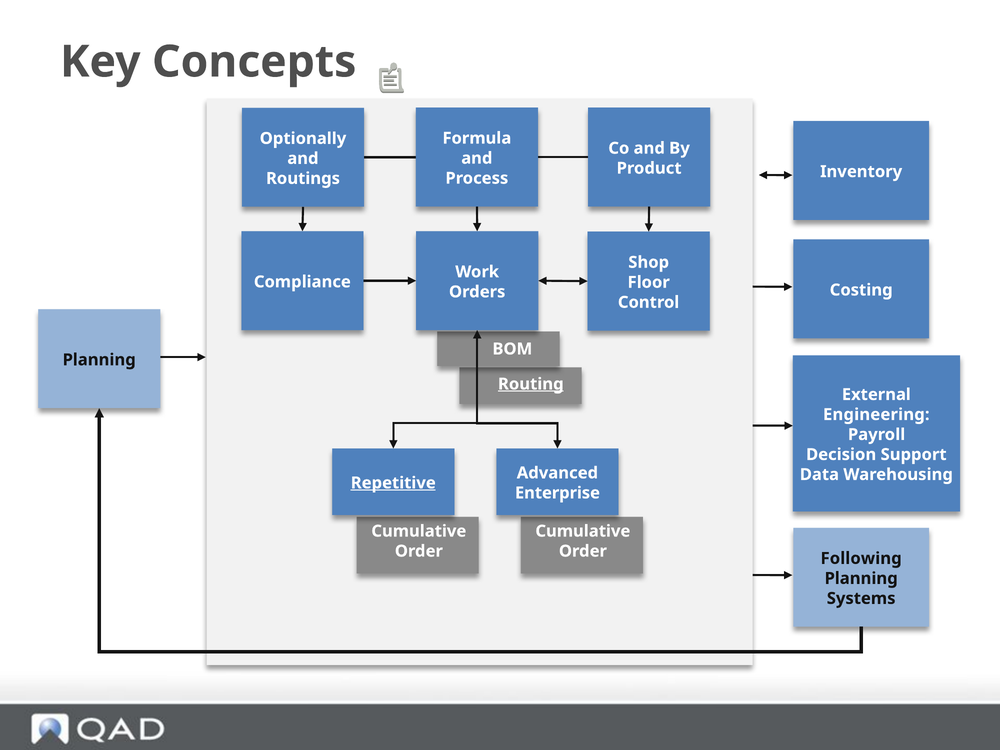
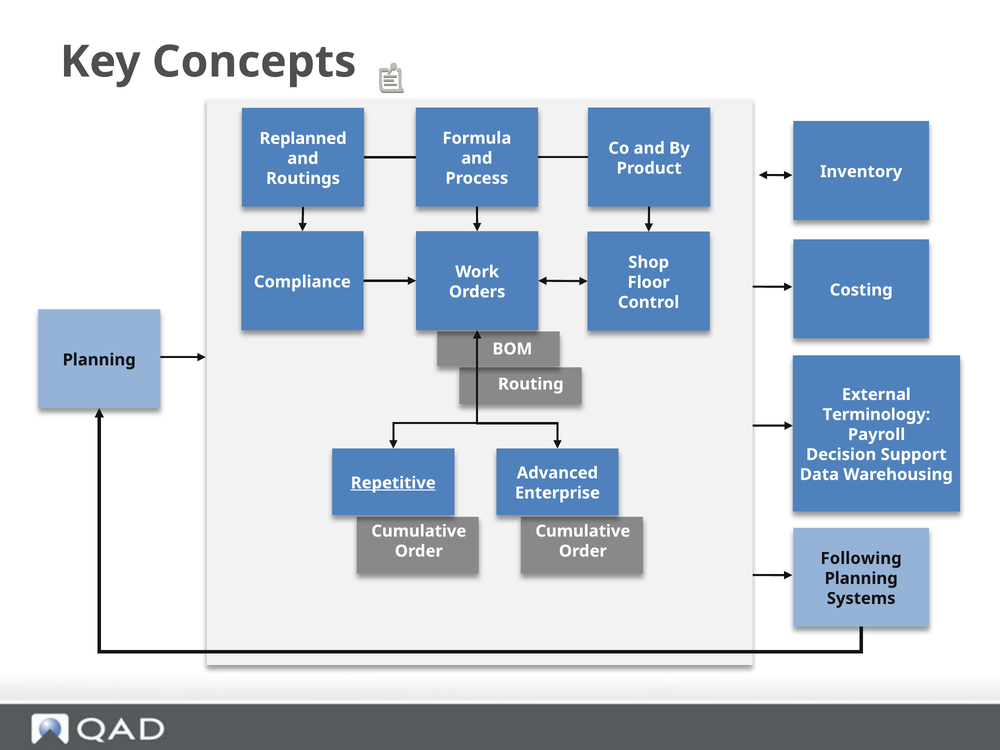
Optionally: Optionally -> Replanned
Routing underline: present -> none
Engineering: Engineering -> Terminology
